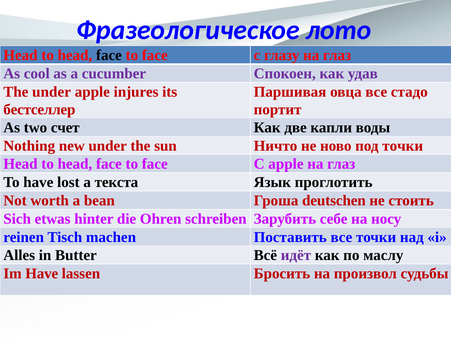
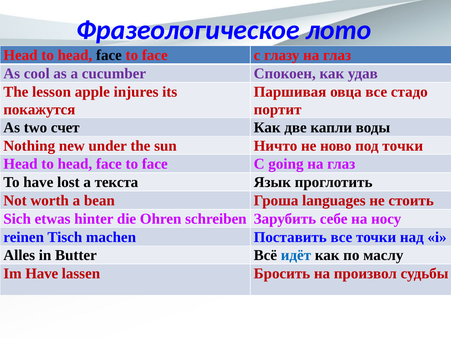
The under: under -> lesson
бестселлер: бестселлер -> покажутся
С apple: apple -> going
deutschen: deutschen -> languages
идёт colour: purple -> blue
